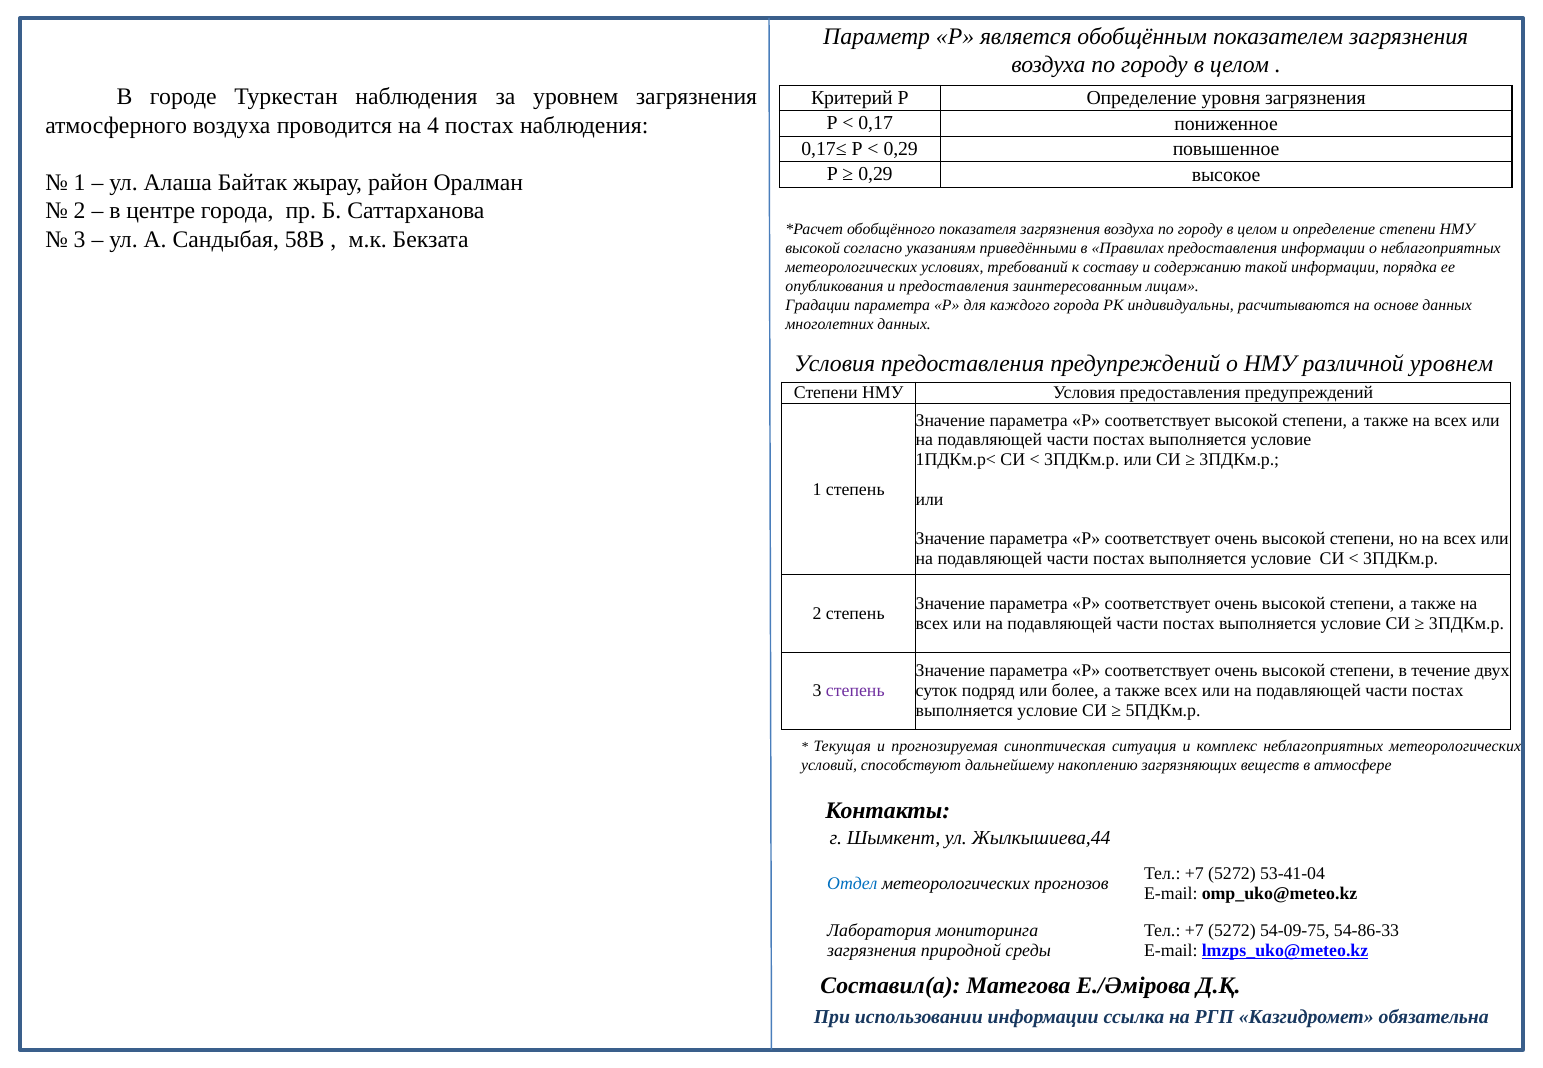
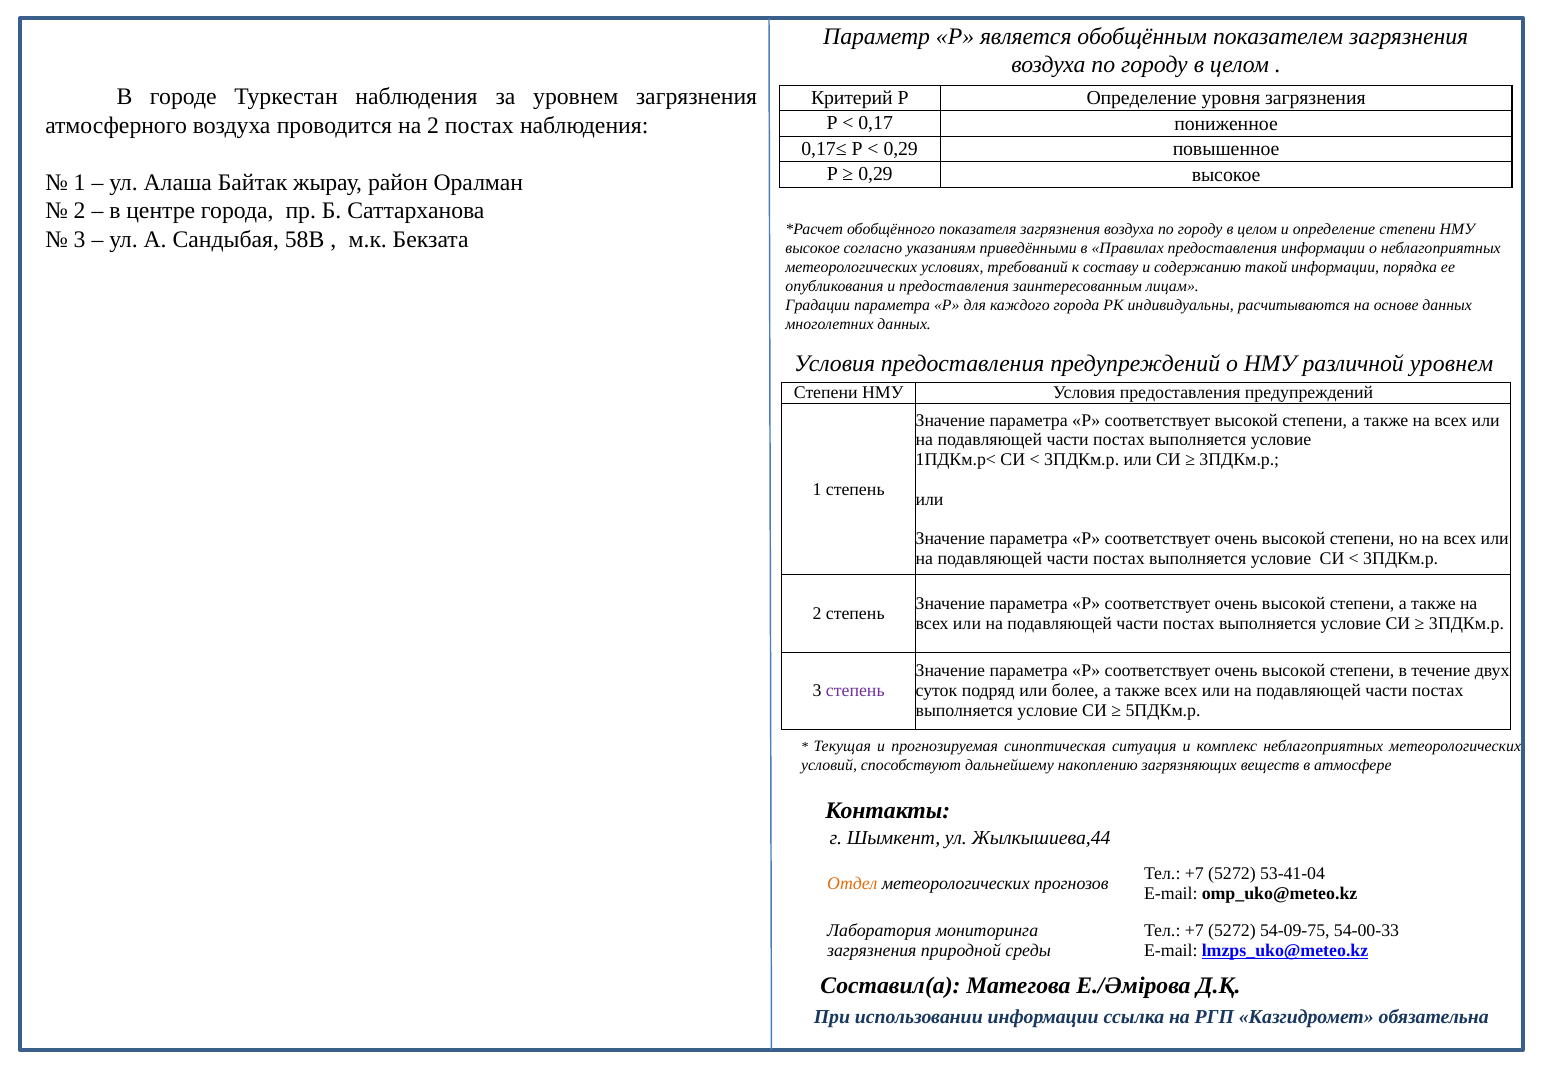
на 4: 4 -> 2
высокой at (813, 248): высокой -> высокое
Отдел colour: blue -> orange
54-86-33: 54-86-33 -> 54-00-33
